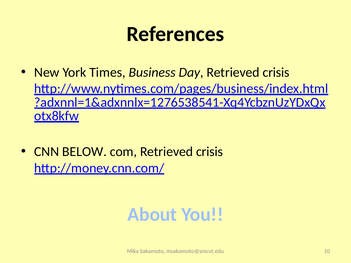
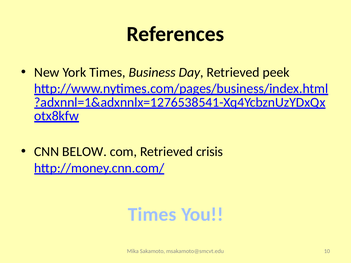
Day Retrieved crisis: crisis -> peek
About at (152, 215): About -> Times
